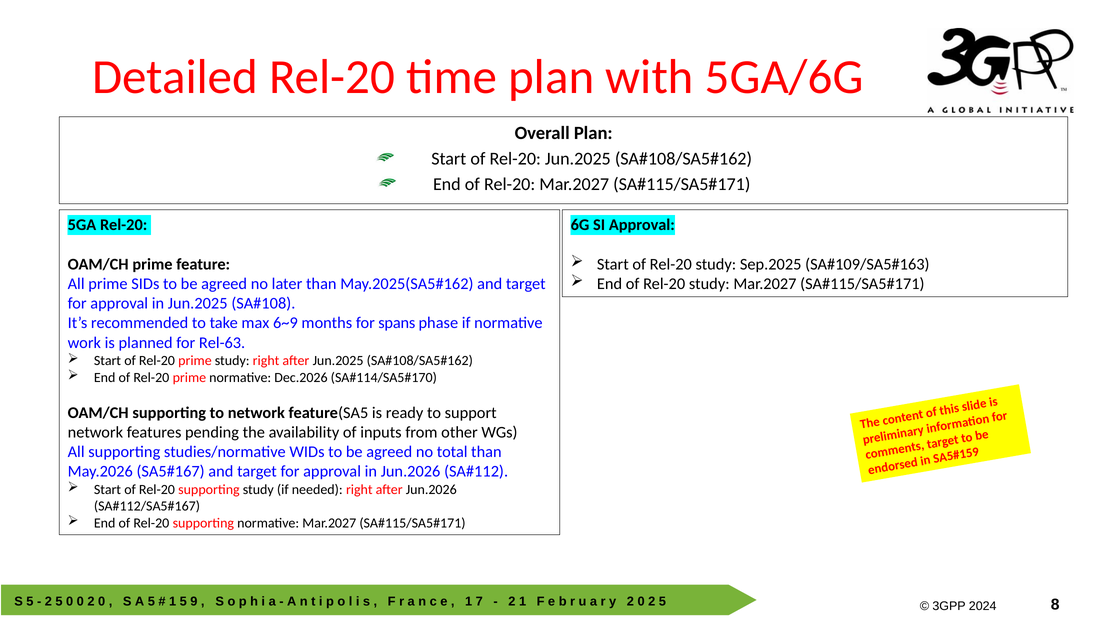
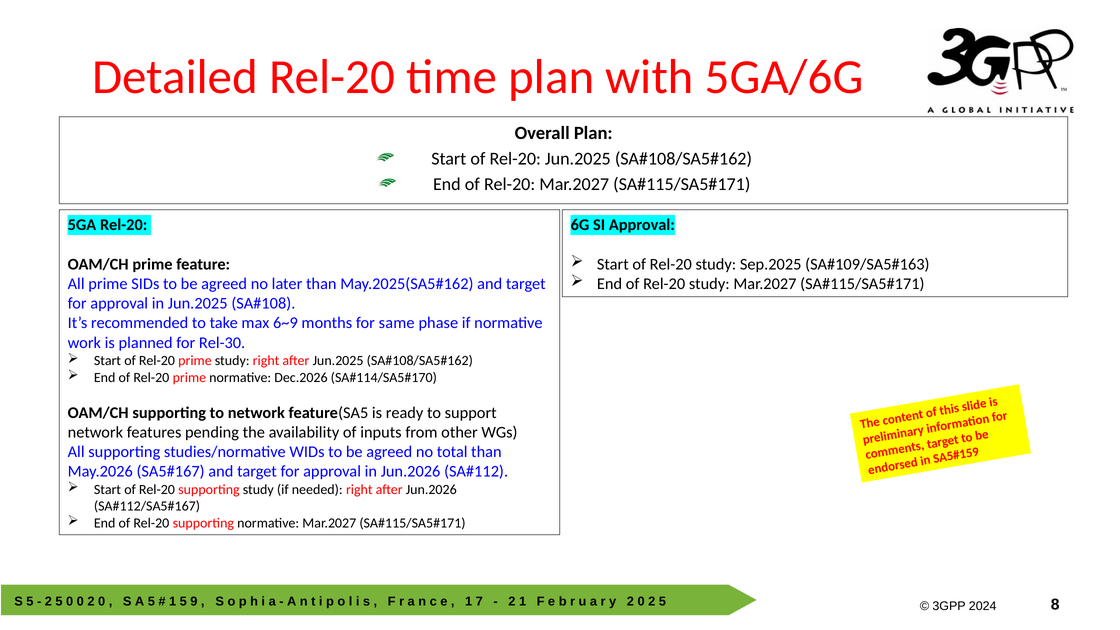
spans: spans -> same
Rel-63: Rel-63 -> Rel-30
